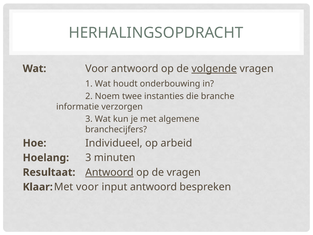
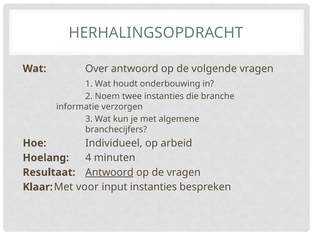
Wat Voor: Voor -> Over
volgende underline: present -> none
Hoelang 3: 3 -> 4
input antwoord: antwoord -> instanties
